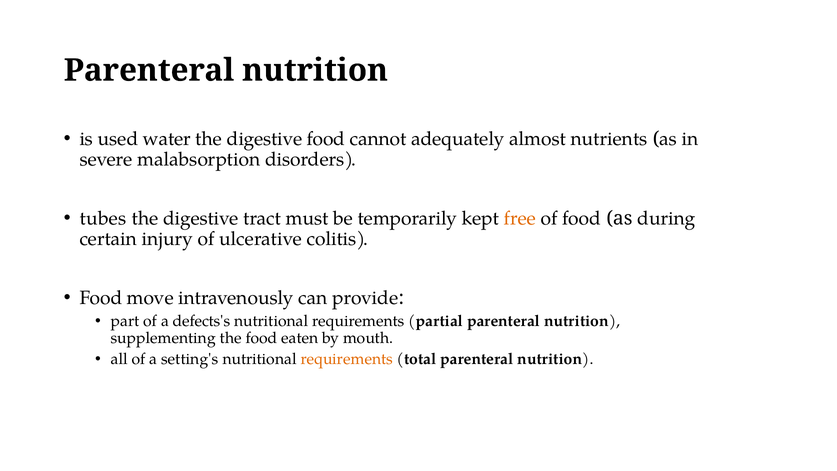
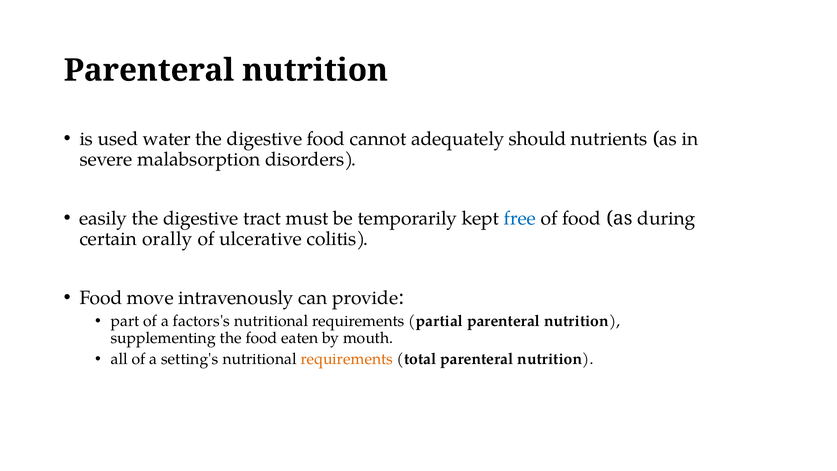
almost: almost -> should
tubes: tubes -> easily
free colour: orange -> blue
injury: injury -> orally
defects's: defects's -> factors's
